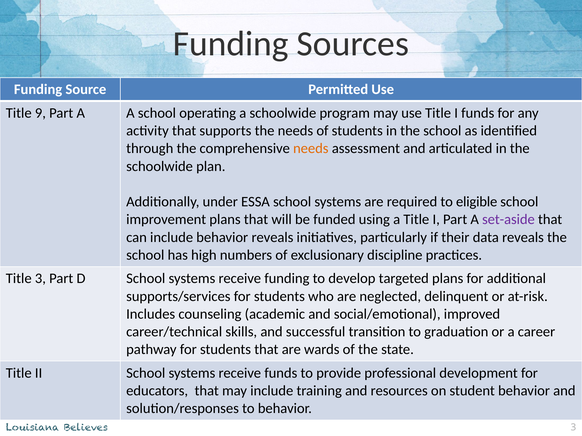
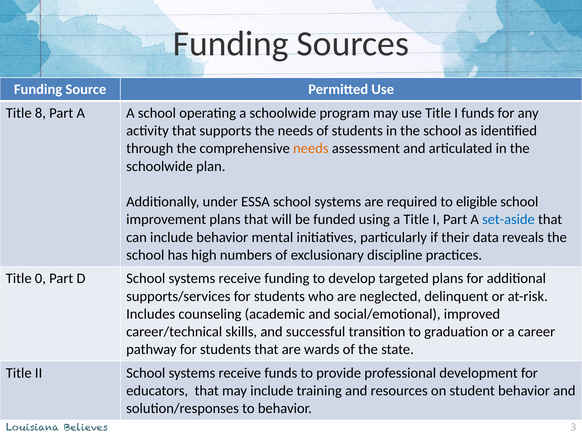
9: 9 -> 8
set-aside colour: purple -> blue
behavior reveals: reveals -> mental
Title 3: 3 -> 0
